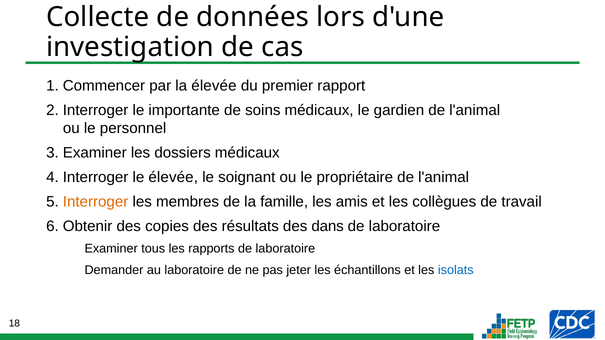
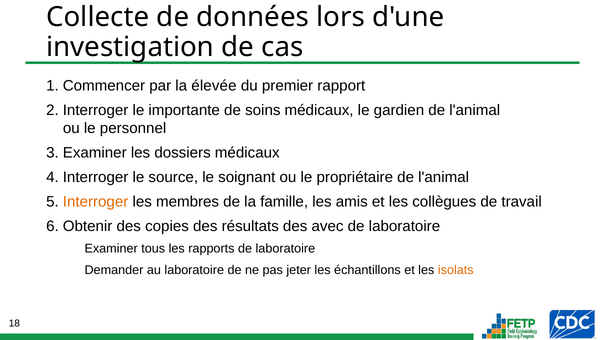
le élevée: élevée -> source
dans: dans -> avec
isolats colour: blue -> orange
